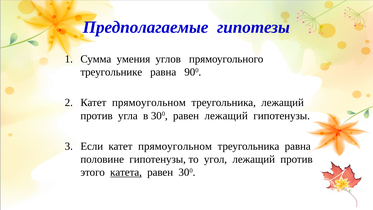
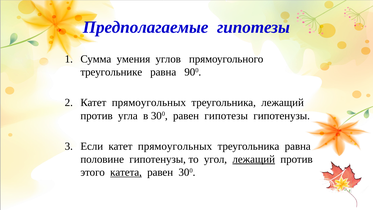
прямоугольном at (149, 103): прямоугольном -> прямоугольных
равен лежащий: лежащий -> гипотезы
Если катет прямоугольном: прямоугольном -> прямоугольных
лежащий at (254, 159) underline: none -> present
